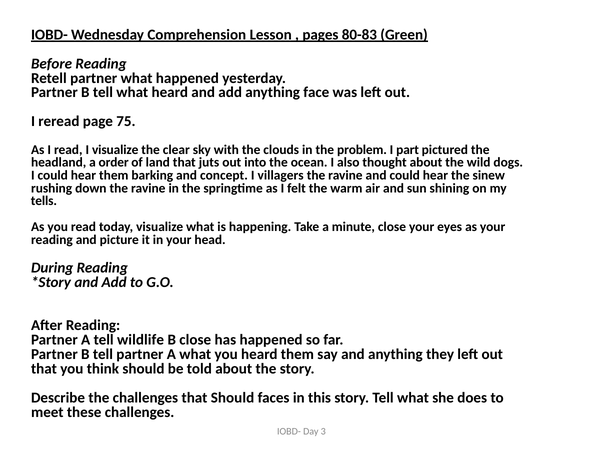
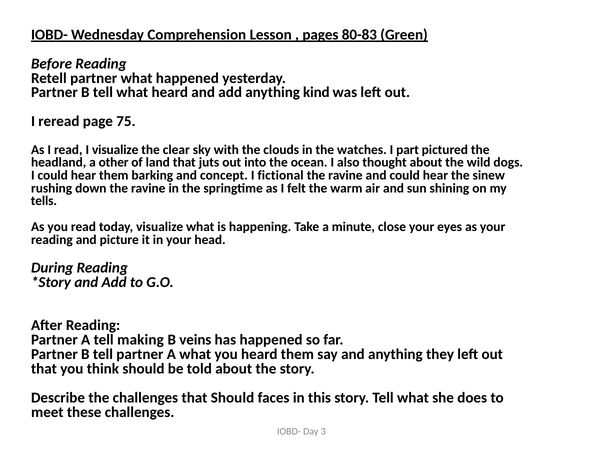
face: face -> kind
problem: problem -> watches
order: order -> other
villagers: villagers -> fictional
wildlife: wildlife -> making
B close: close -> veins
